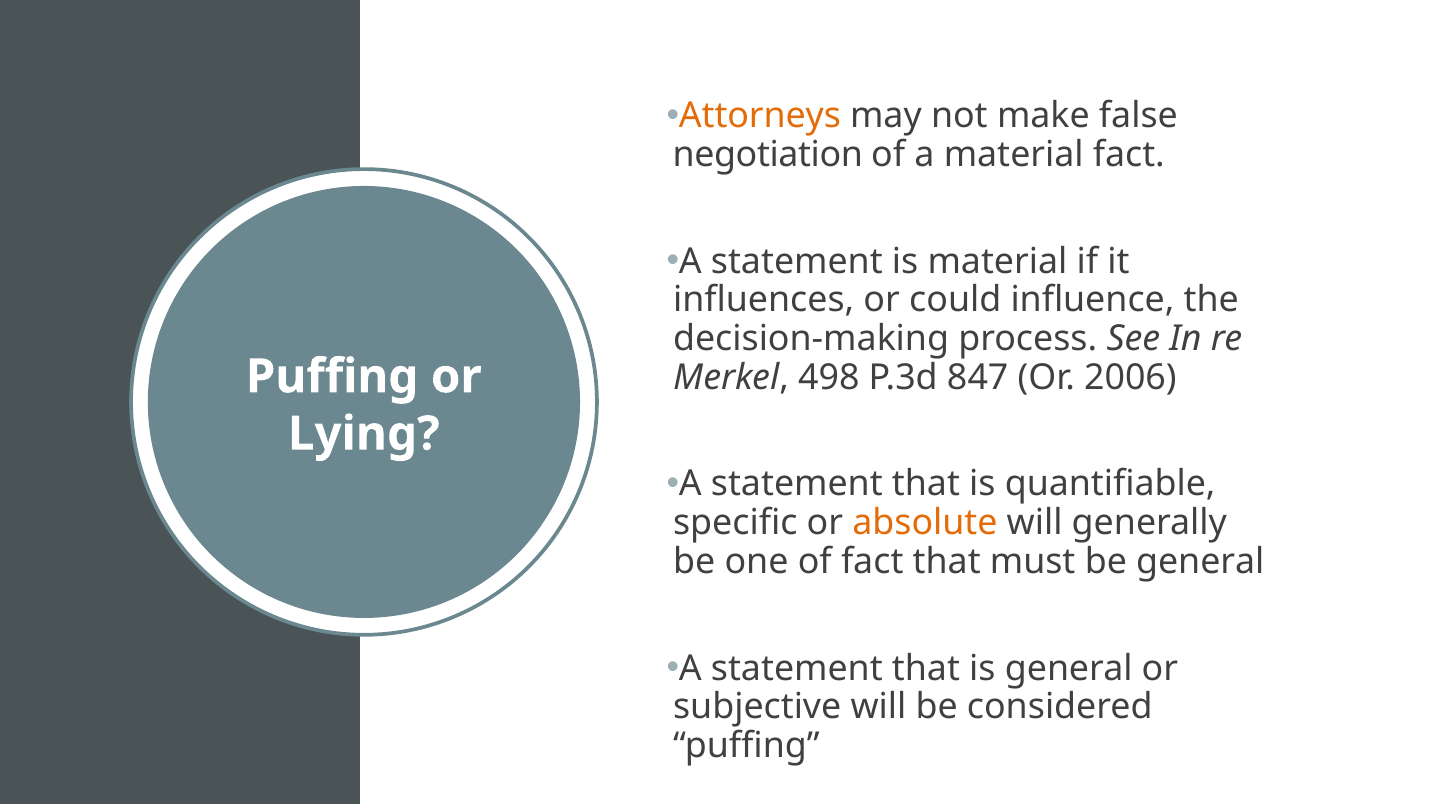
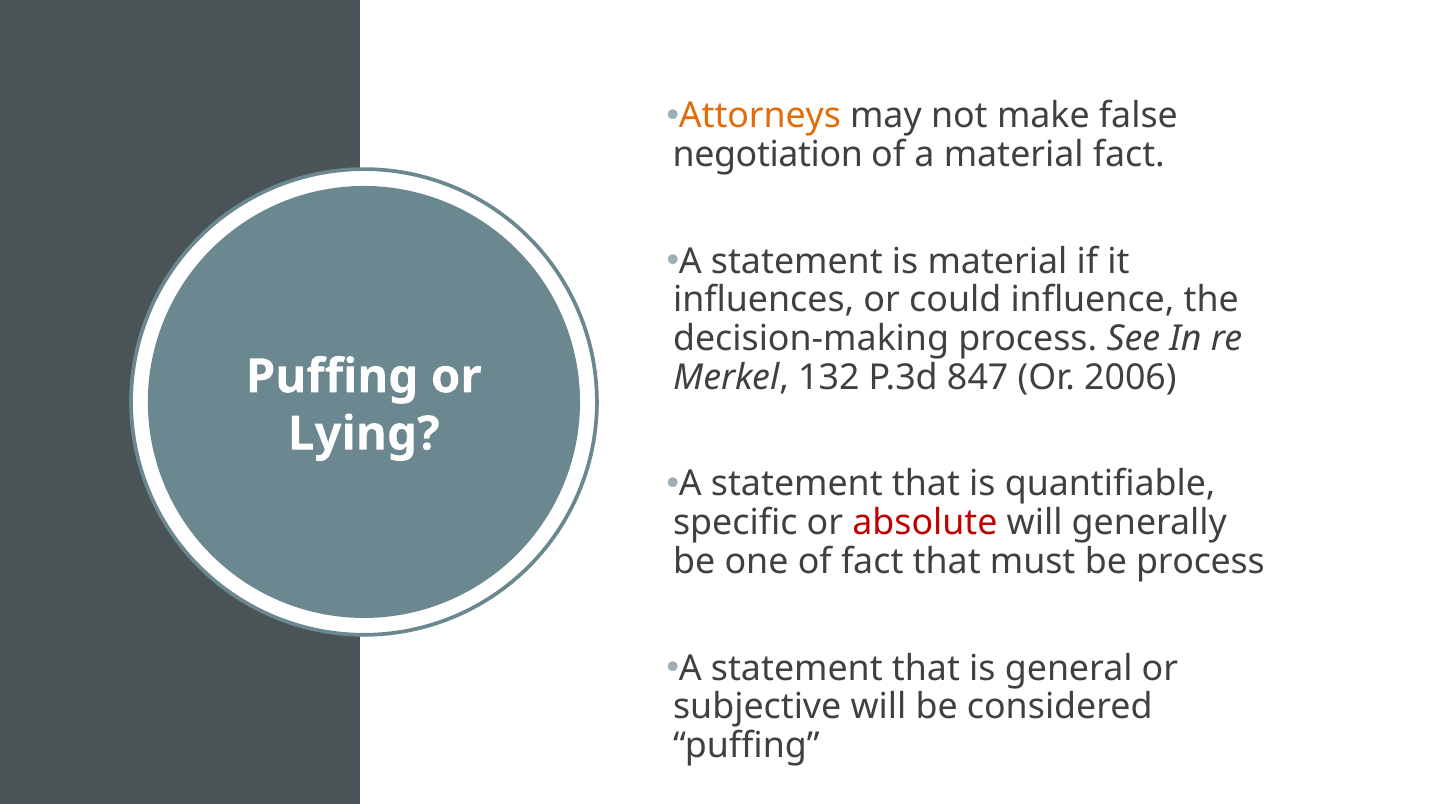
498: 498 -> 132
absolute colour: orange -> red
be general: general -> process
